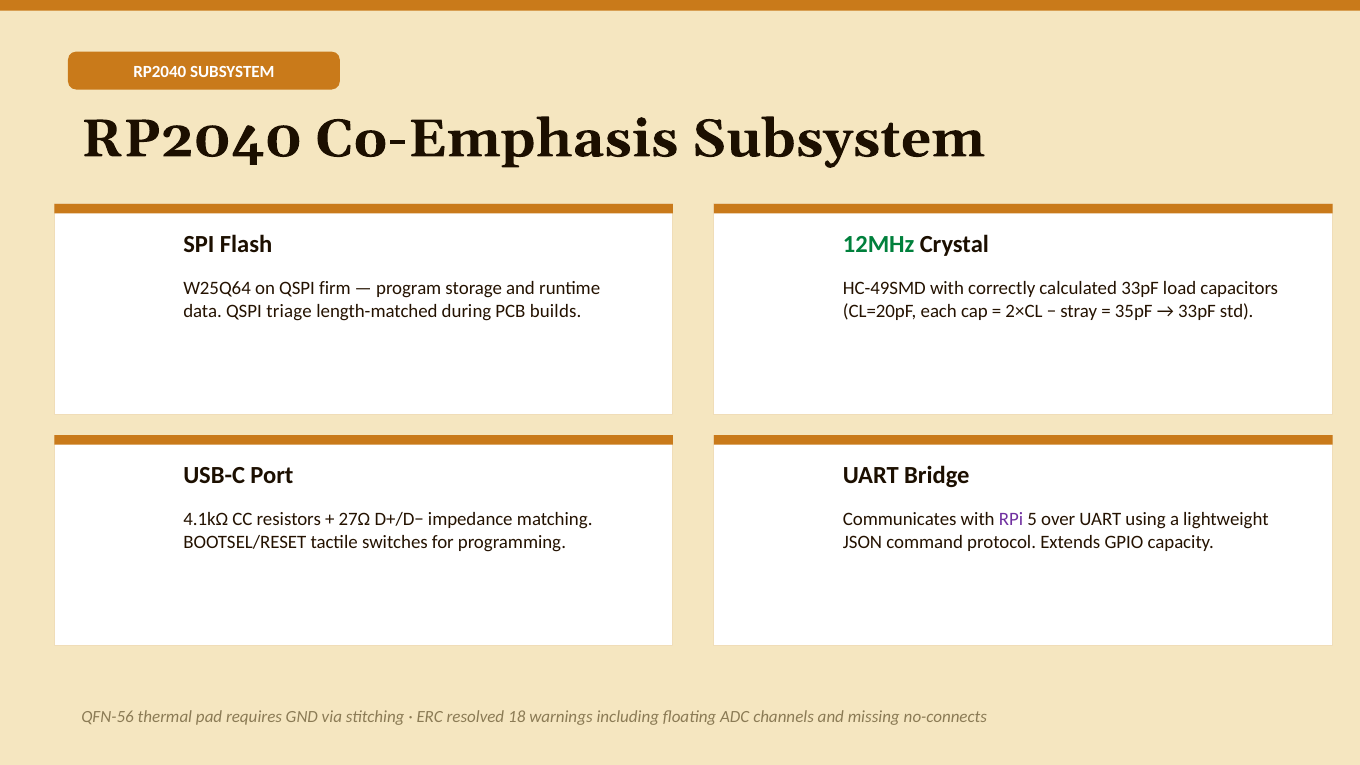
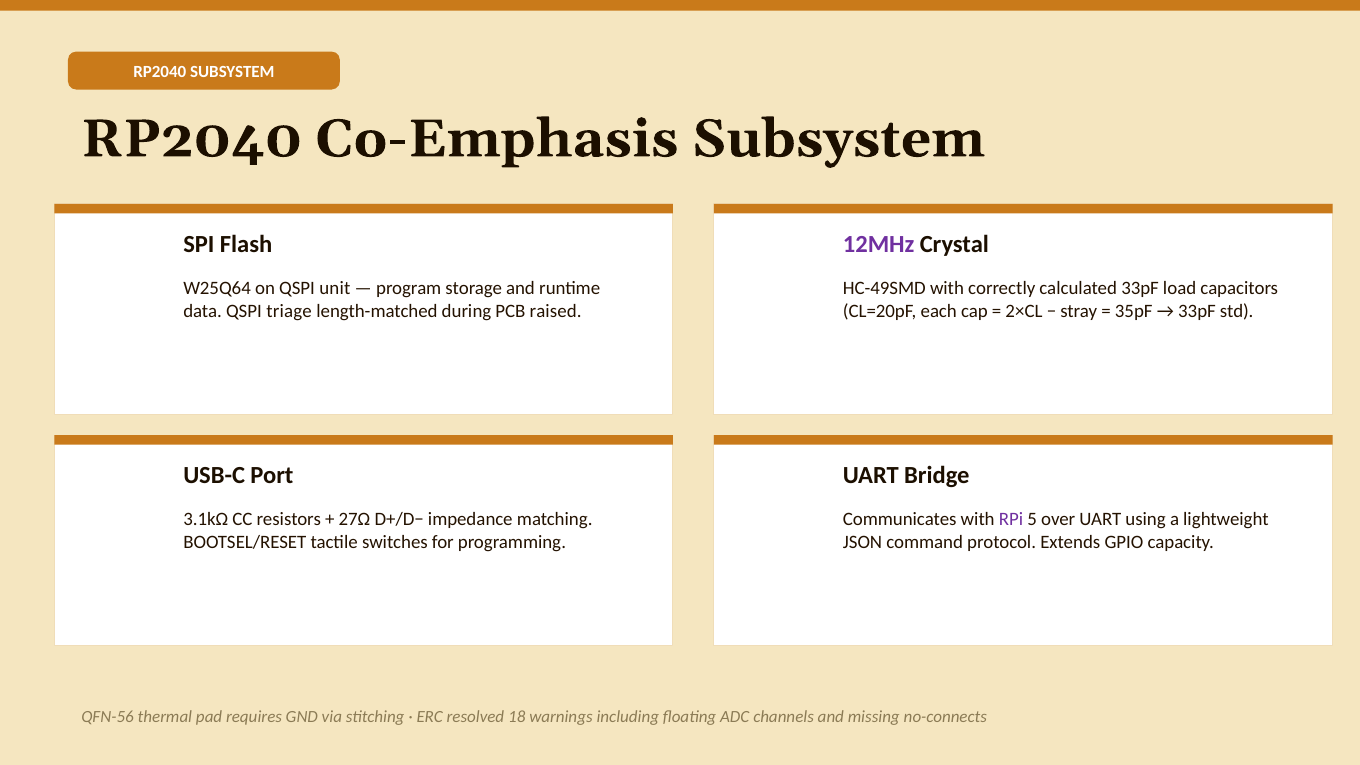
12MHz colour: green -> purple
firm: firm -> unit
builds: builds -> raised
4.1kΩ: 4.1kΩ -> 3.1kΩ
